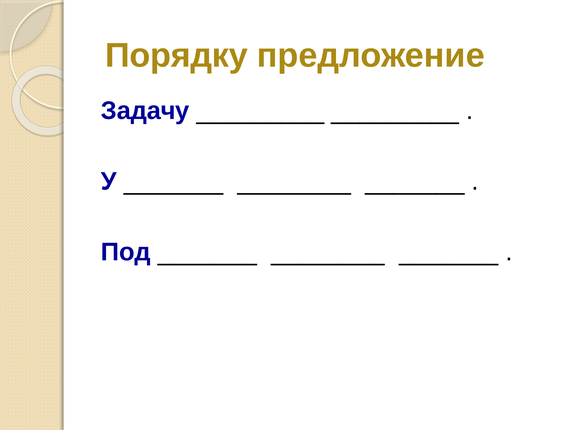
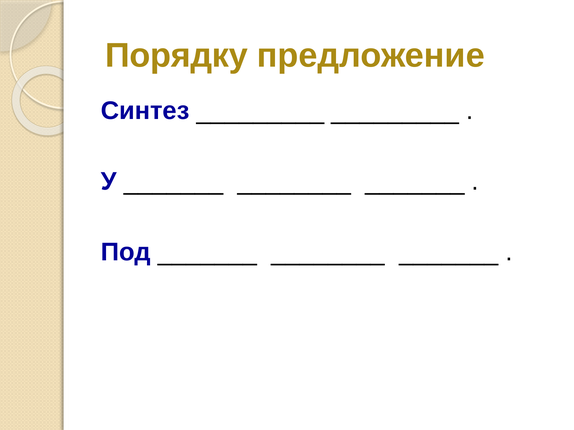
Задачу: Задачу -> Синтез
